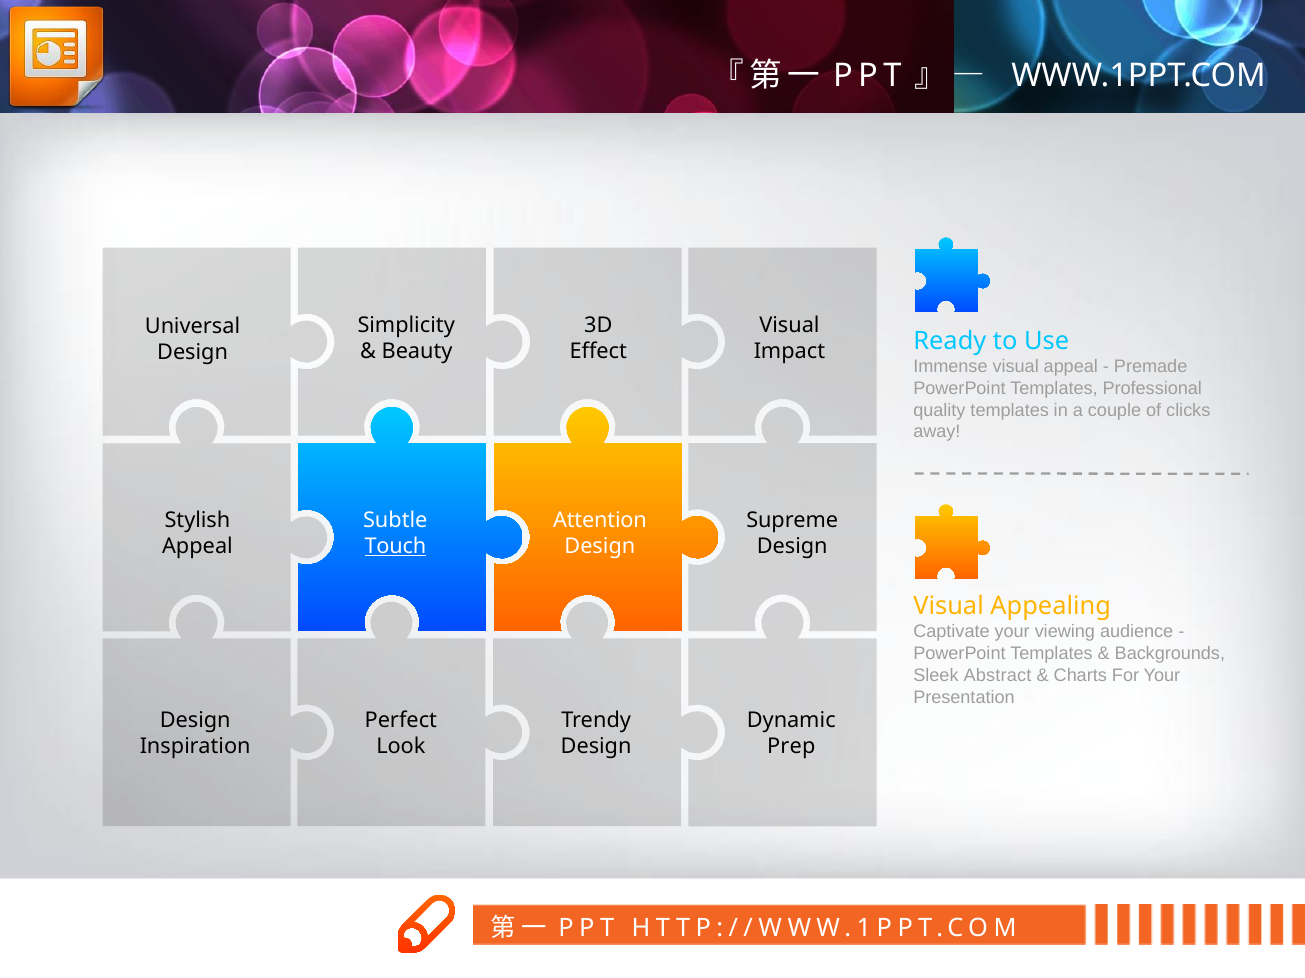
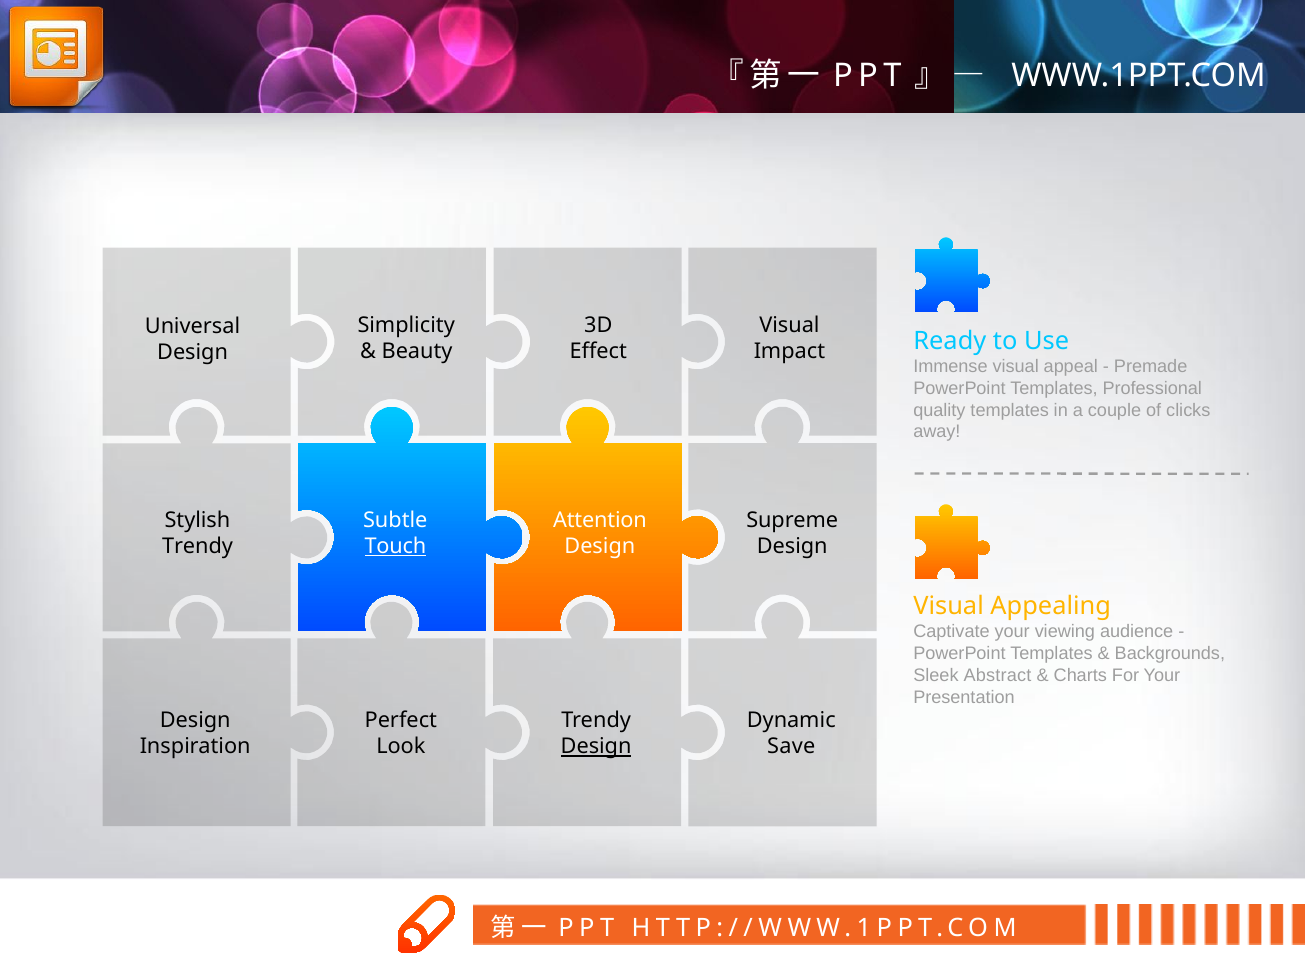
Appeal at (197, 547): Appeal -> Trendy
Design at (596, 747) underline: none -> present
Prep: Prep -> Save
